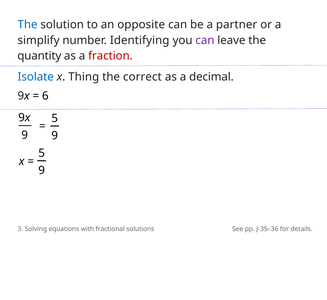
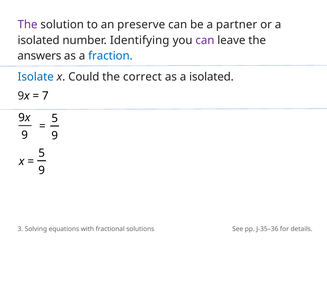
The at (28, 25) colour: blue -> purple
opposite: opposite -> preserve
simplify at (39, 40): simplify -> isolated
quantity: quantity -> answers
fraction colour: red -> blue
Thing: Thing -> Could
as a decimal: decimal -> isolated
6: 6 -> 7
